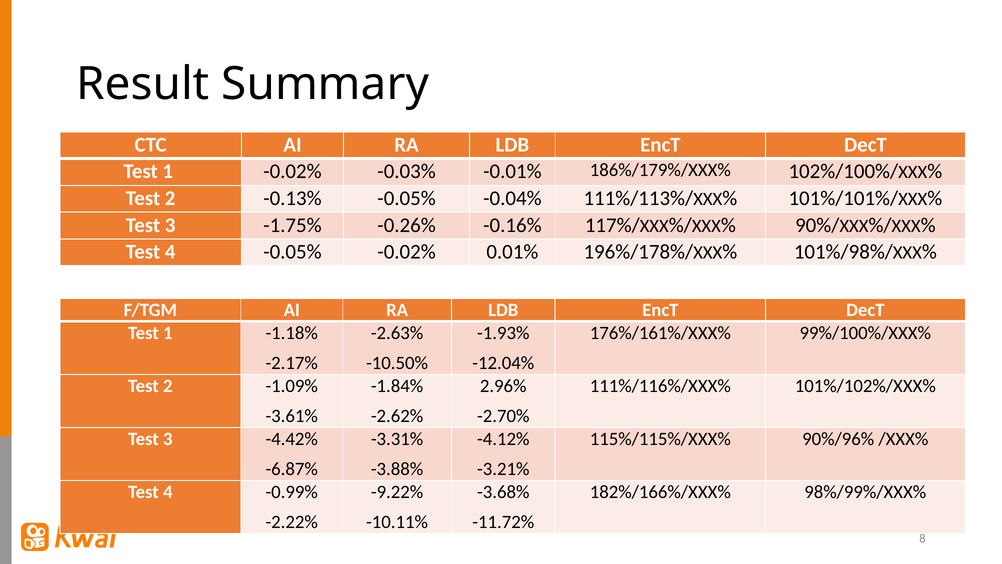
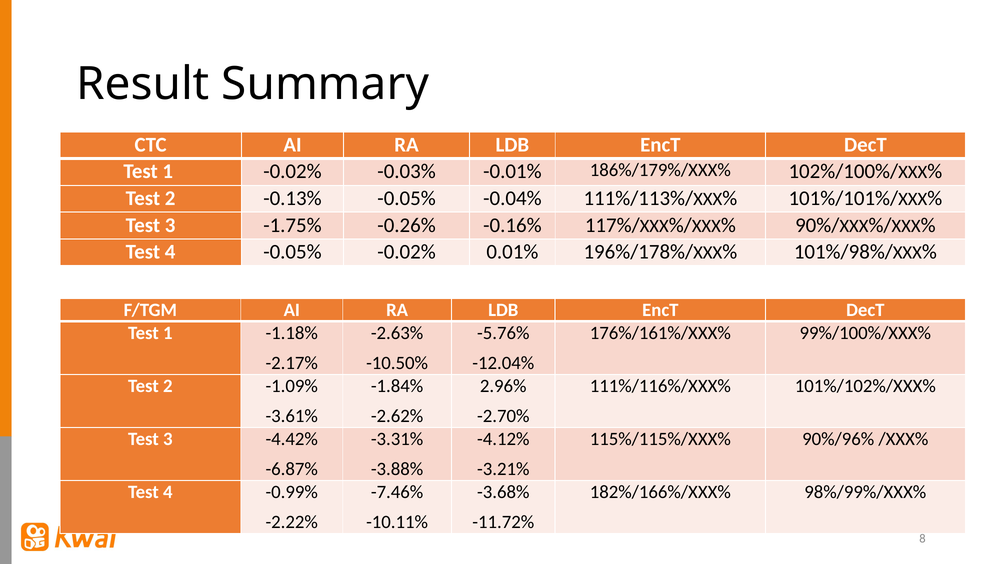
-1.93%: -1.93% -> -5.76%
-9.22%: -9.22% -> -7.46%
